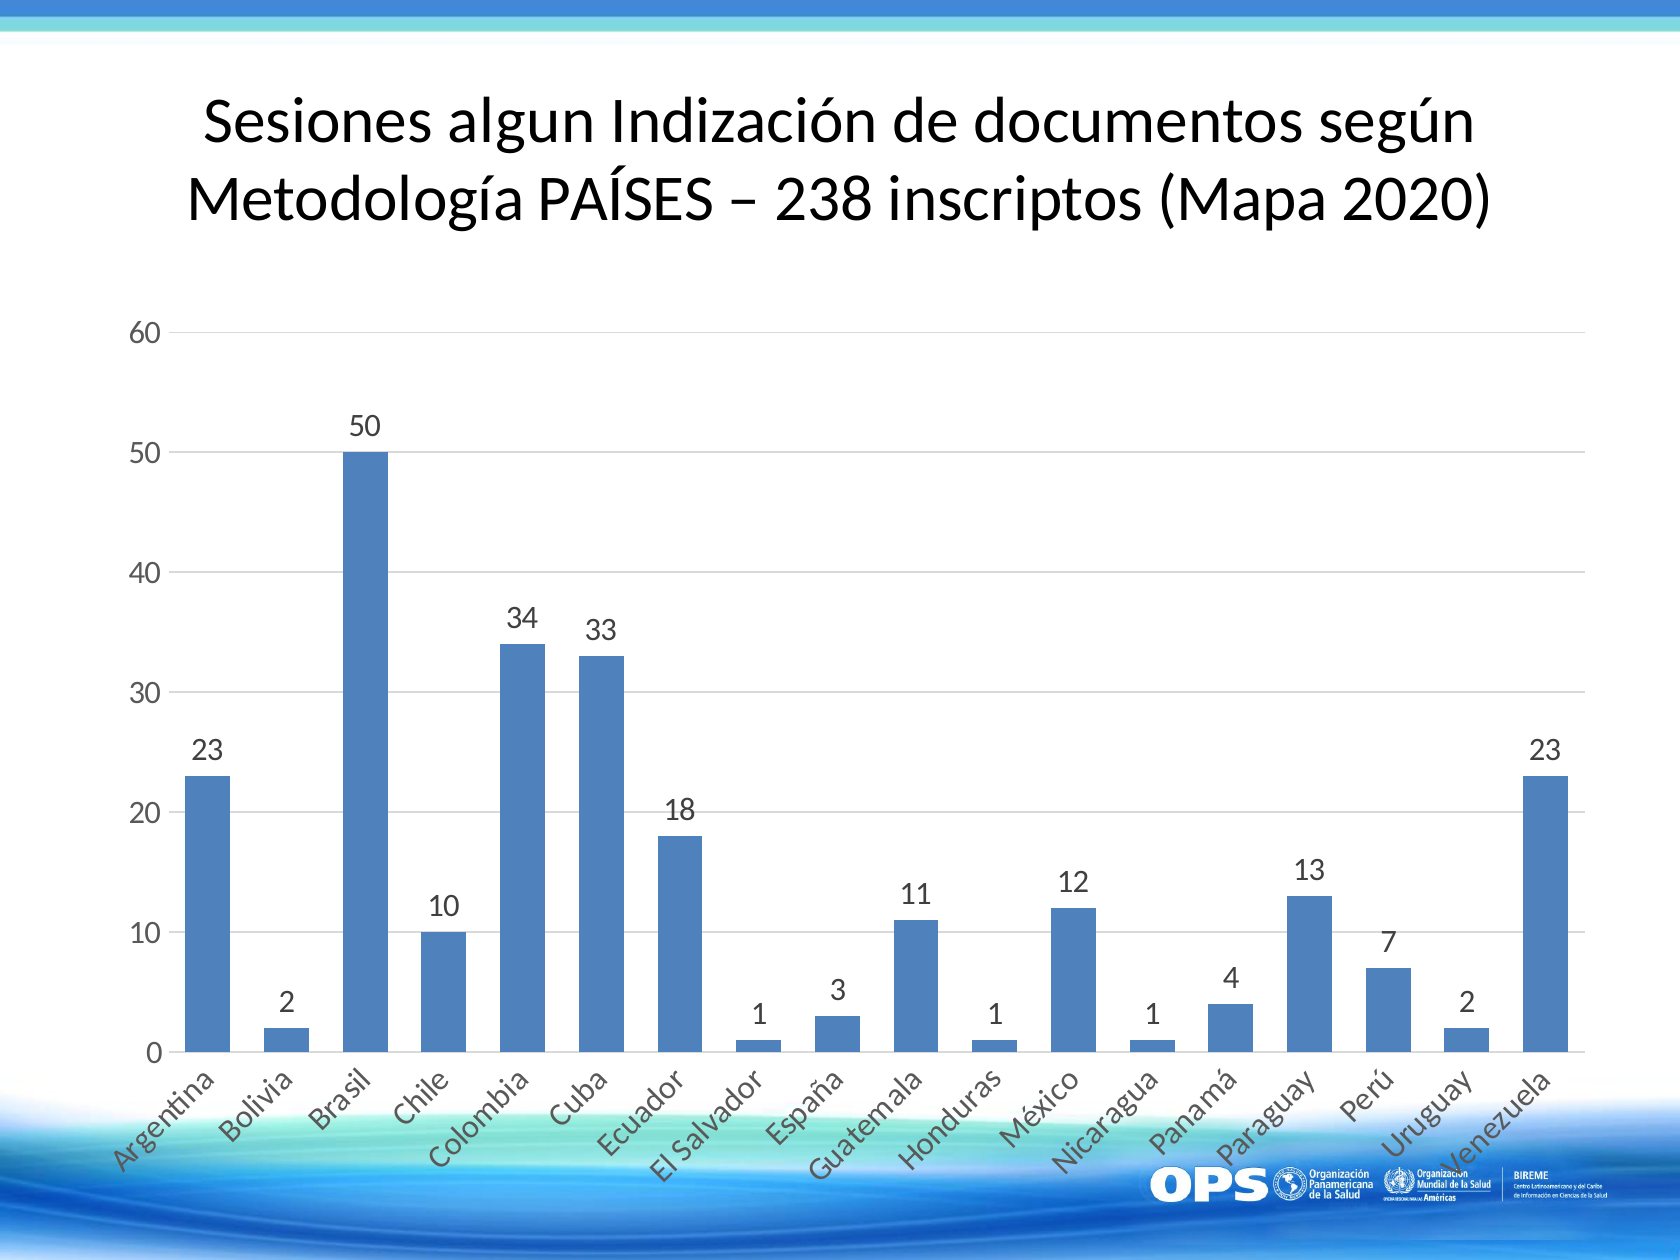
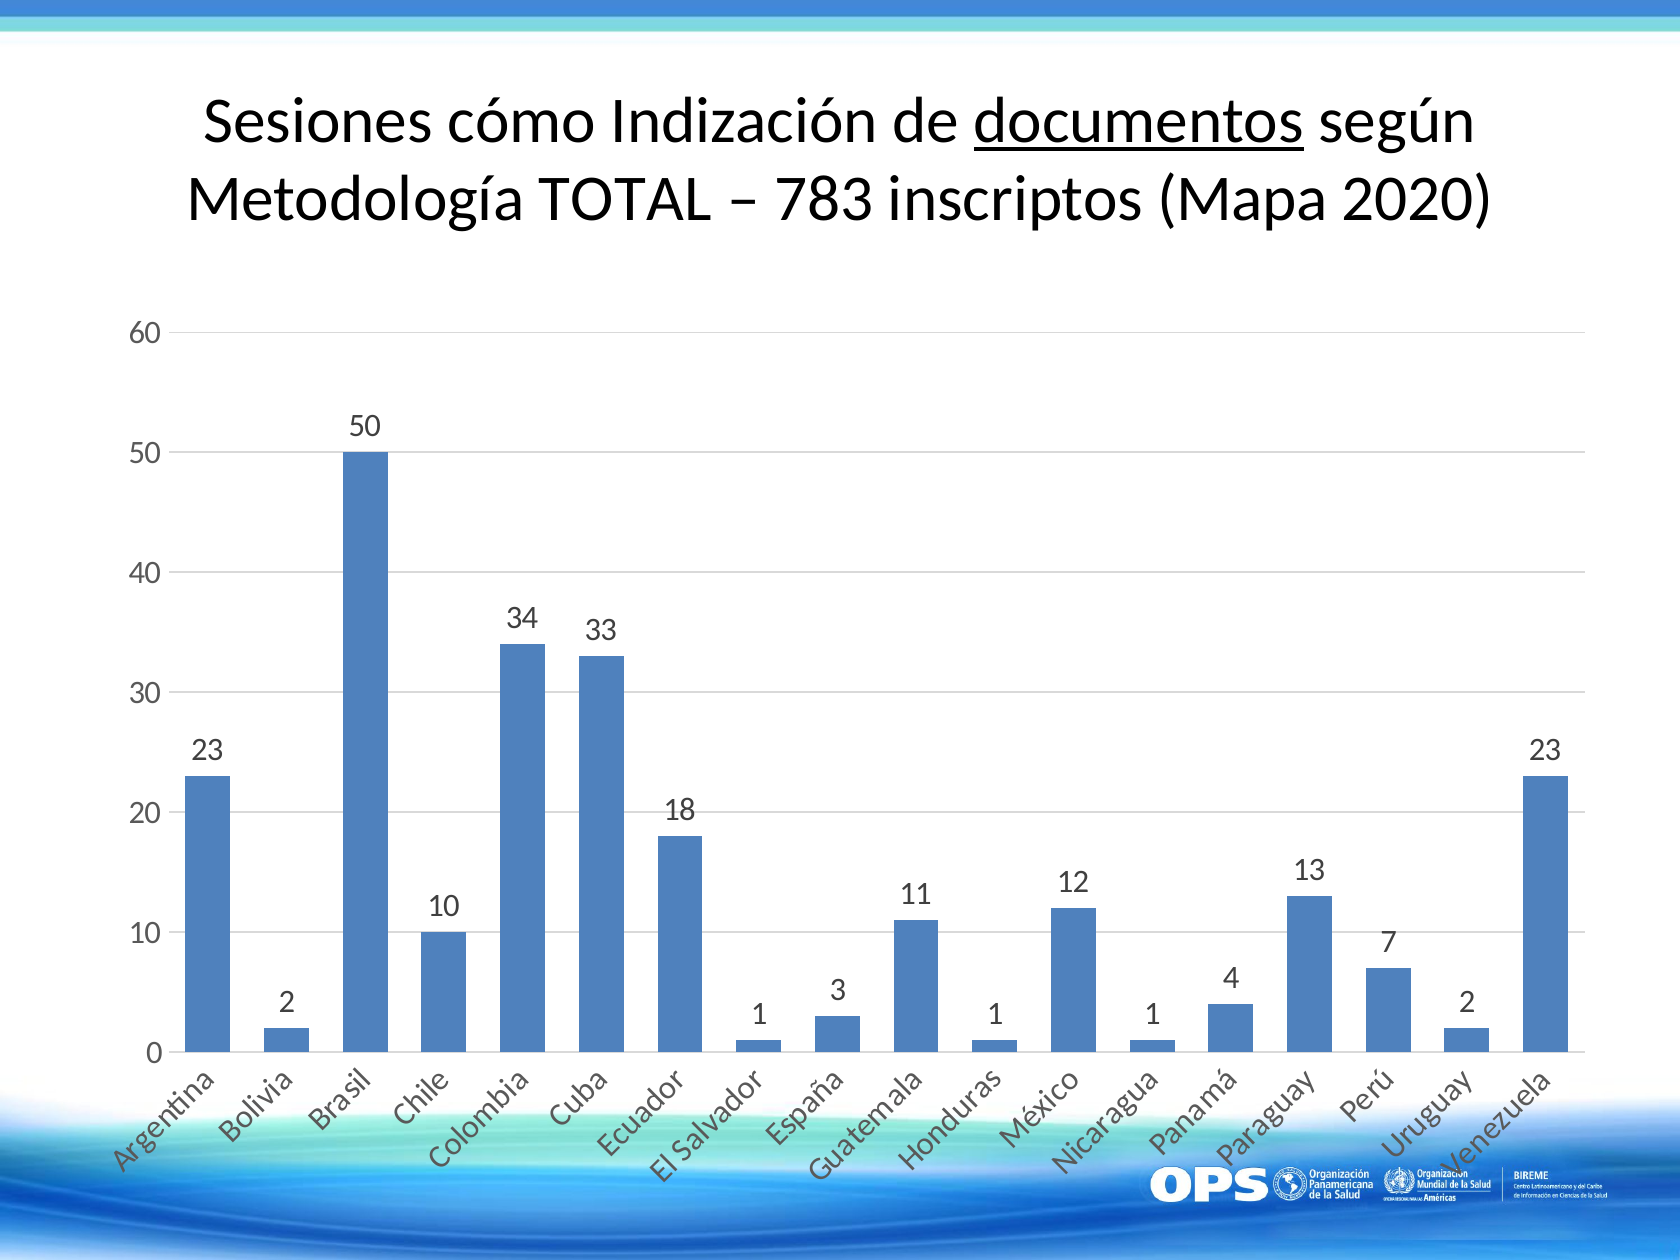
algun: algun -> cómo
documentos underline: none -> present
PAÍSES: PAÍSES -> TOTAL
238: 238 -> 783
